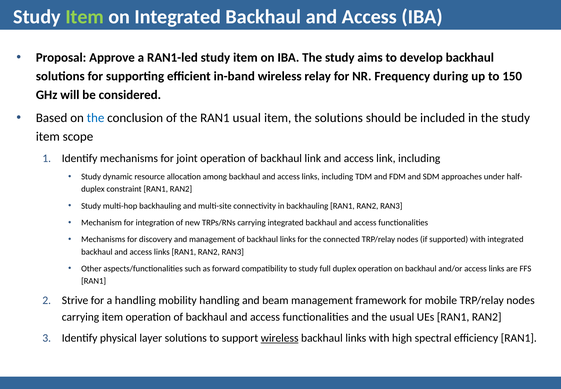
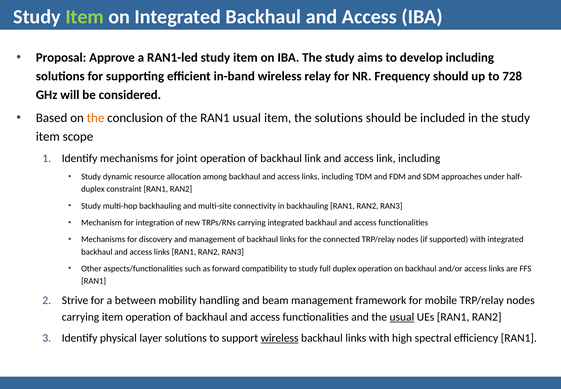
develop backhaul: backhaul -> including
Frequency during: during -> should
150: 150 -> 728
the at (96, 118) colour: blue -> orange
a handling: handling -> between
usual at (402, 316) underline: none -> present
